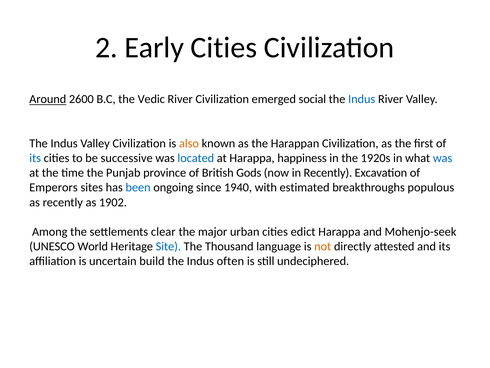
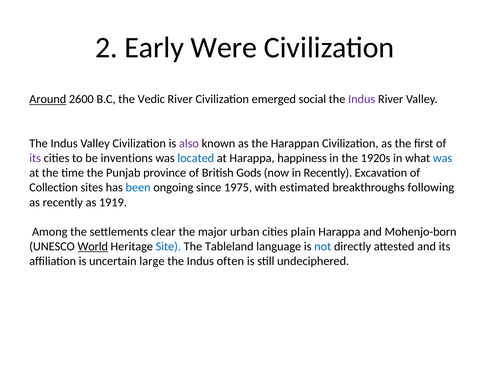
Early Cities: Cities -> Were
Indus at (362, 99) colour: blue -> purple
also colour: orange -> purple
its at (35, 158) colour: blue -> purple
successive: successive -> inventions
Emperors: Emperors -> Collection
1940: 1940 -> 1975
populous: populous -> following
1902: 1902 -> 1919
edict: edict -> plain
Mohenjo-seek: Mohenjo-seek -> Mohenjo-born
World underline: none -> present
Thousand: Thousand -> Tableland
not colour: orange -> blue
build: build -> large
